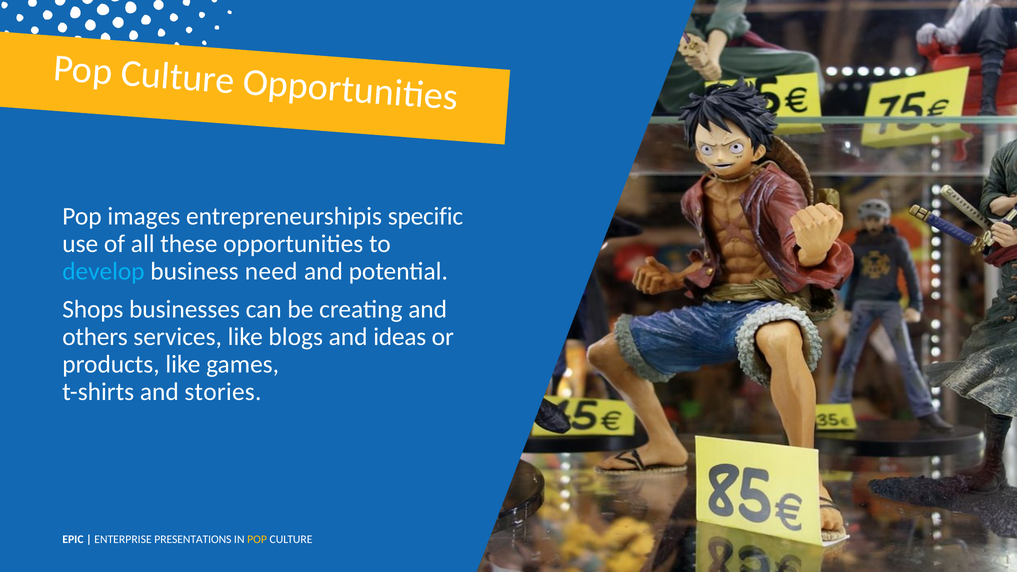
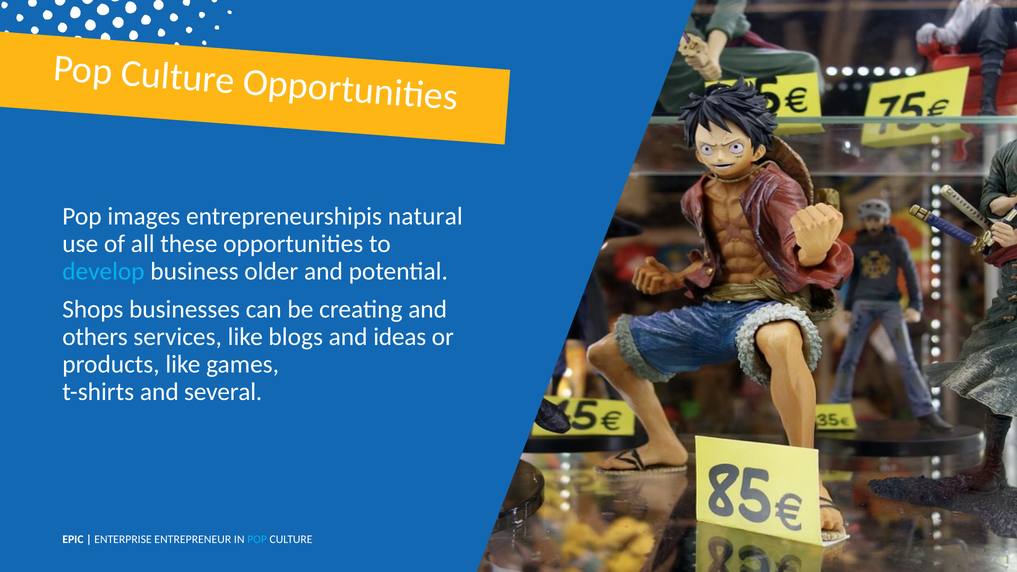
specific: specific -> natural
need: need -> older
stories: stories -> several
PRESENTATIONS: PRESENTATIONS -> ENTREPRENEUR
POP at (257, 539) colour: yellow -> light blue
